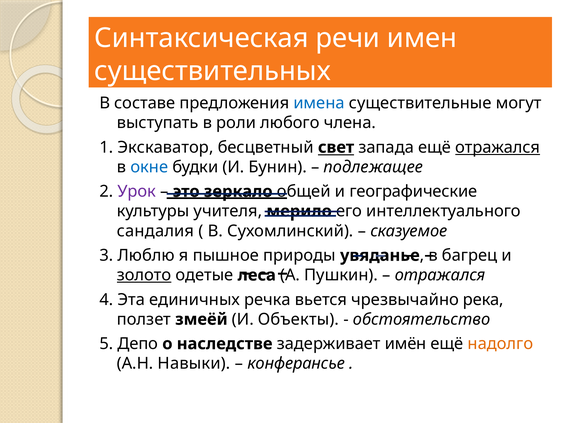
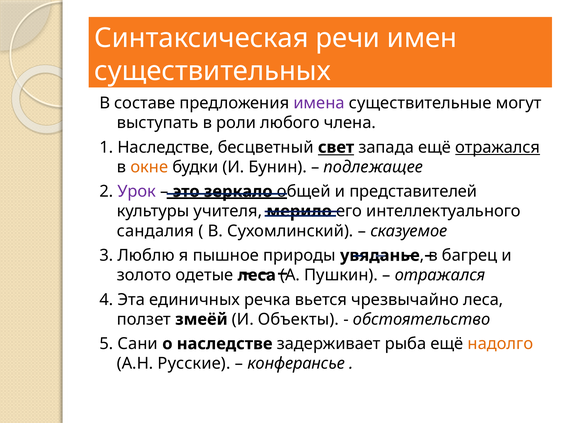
имена colour: blue -> purple
1 Экскаватор: Экскаватор -> Наследстве
окне colour: blue -> orange
географические: географические -> представителей
золото underline: present -> none
чрезвычайно река: река -> леса
Депо: Депо -> Сани
имён: имён -> рыба
Навыки: Навыки -> Русские
